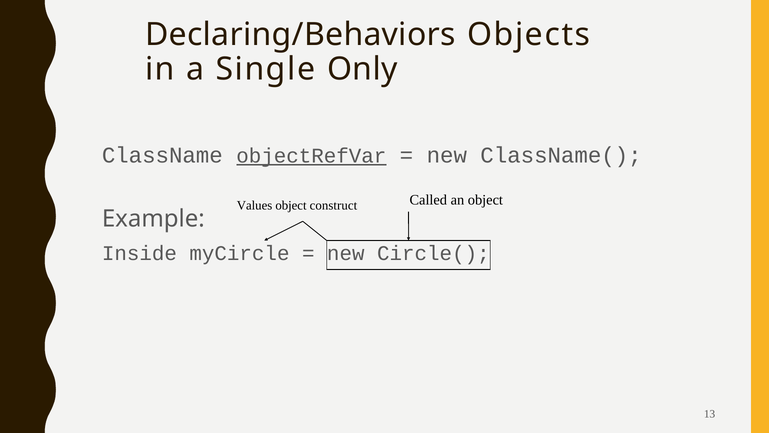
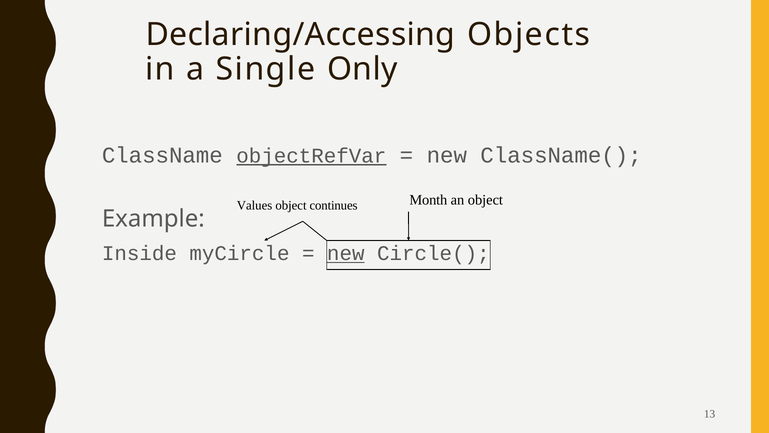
Declaring/Behaviors: Declaring/Behaviors -> Declaring/Accessing
Called: Called -> Month
construct: construct -> continues
new at (346, 253) underline: none -> present
